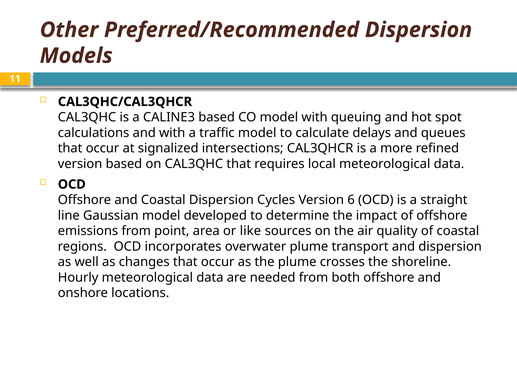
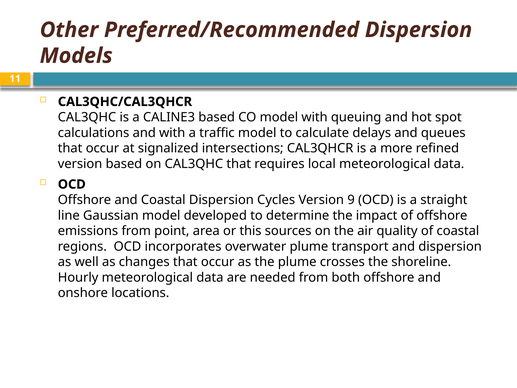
6: 6 -> 9
like: like -> this
